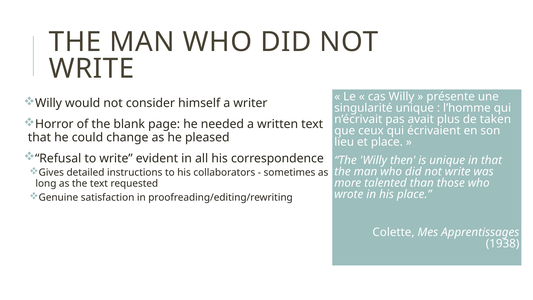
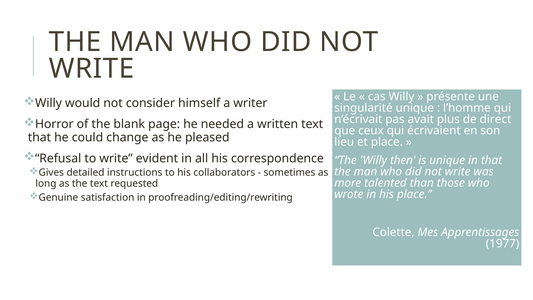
taken: taken -> direct
1938: 1938 -> 1977
